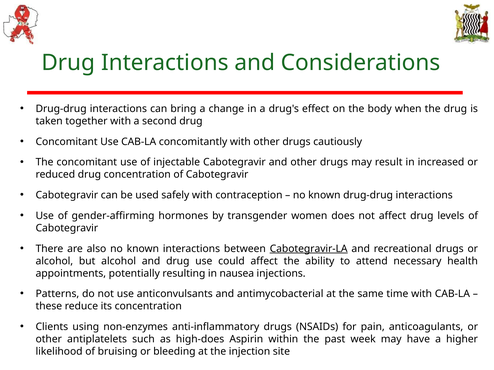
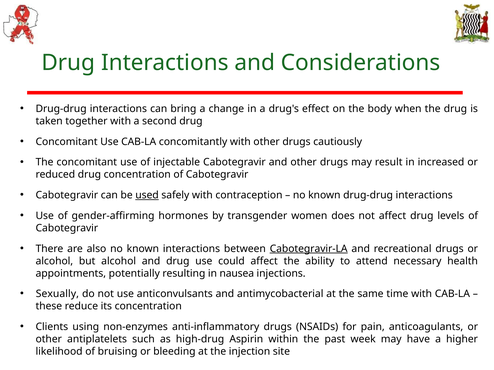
used underline: none -> present
Patterns: Patterns -> Sexually
high-does: high-does -> high-drug
